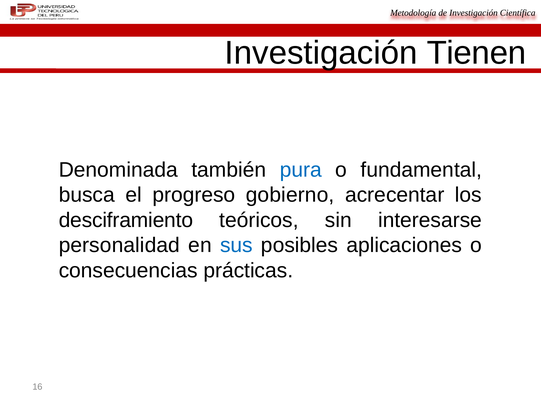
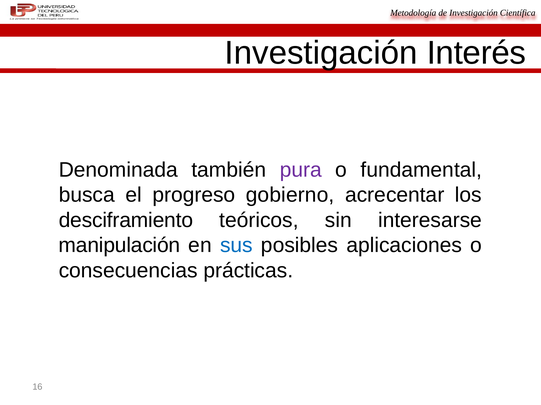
Tienen: Tienen -> Interés
pura colour: blue -> purple
personalidad: personalidad -> manipulación
